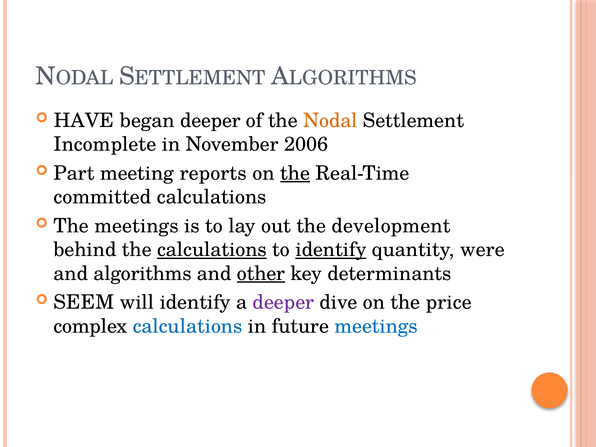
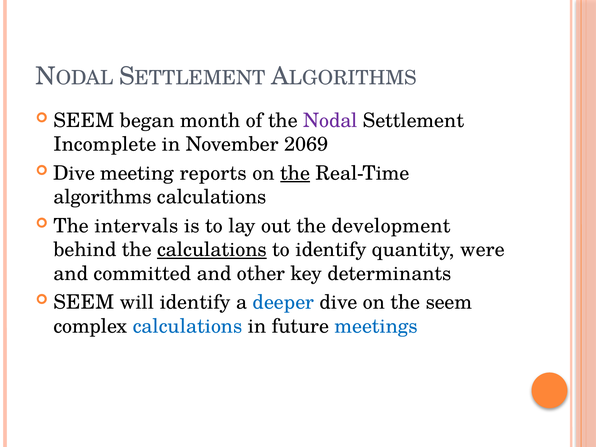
HAVE at (84, 121): HAVE -> SEEM
began deeper: deeper -> month
Nodal colour: orange -> purple
2006: 2006 -> 2069
Part at (74, 173): Part -> Dive
committed: committed -> algorithms
The meetings: meetings -> intervals
identify at (331, 250) underline: present -> none
algorithms: algorithms -> committed
other underline: present -> none
deeper at (283, 302) colour: purple -> blue
the price: price -> seem
